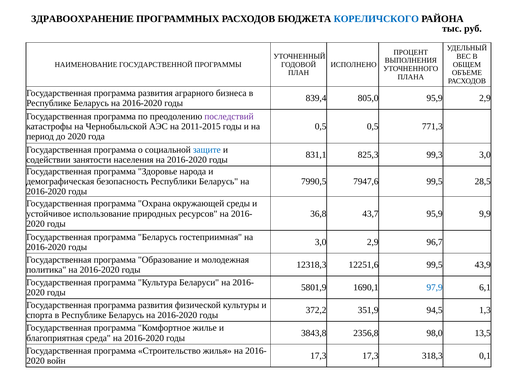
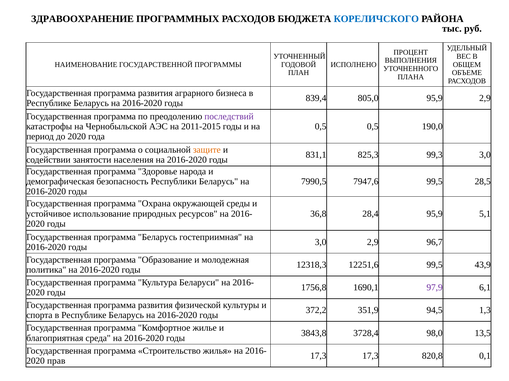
771,3: 771,3 -> 190,0
защите colour: blue -> orange
43,7: 43,7 -> 28,4
9,9: 9,9 -> 5,1
5801,9: 5801,9 -> 1756,8
97,9 colour: blue -> purple
2356,8: 2356,8 -> 3728,4
318,3: 318,3 -> 820,8
войн: войн -> прав
